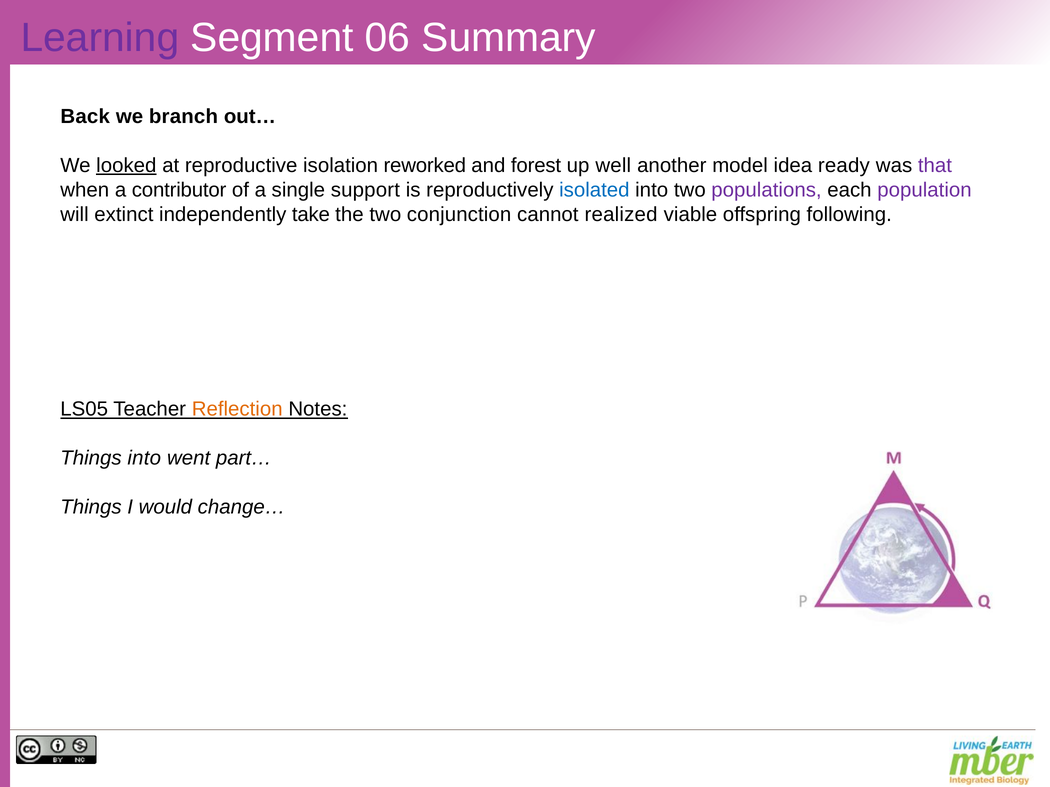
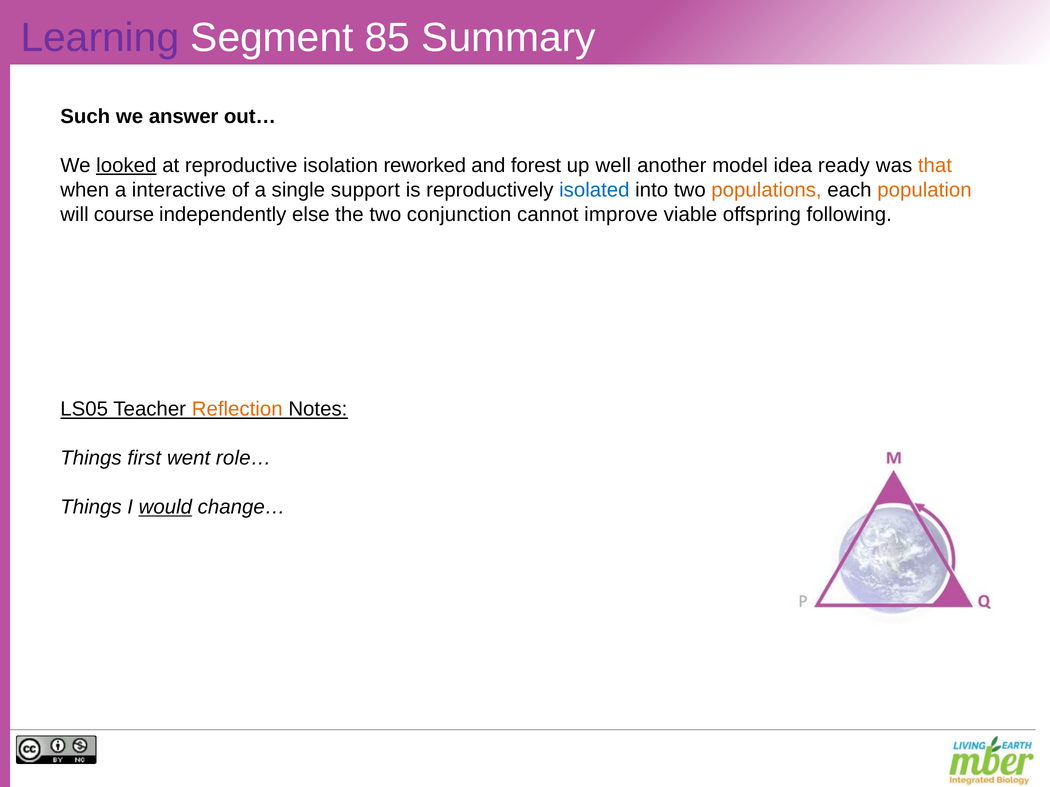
06: 06 -> 85
Back: Back -> Such
branch: branch -> answer
that colour: purple -> orange
contributor: contributor -> interactive
populations colour: purple -> orange
population colour: purple -> orange
extinct: extinct -> course
take: take -> else
realized: realized -> improve
Things into: into -> first
part…: part… -> role…
would underline: none -> present
